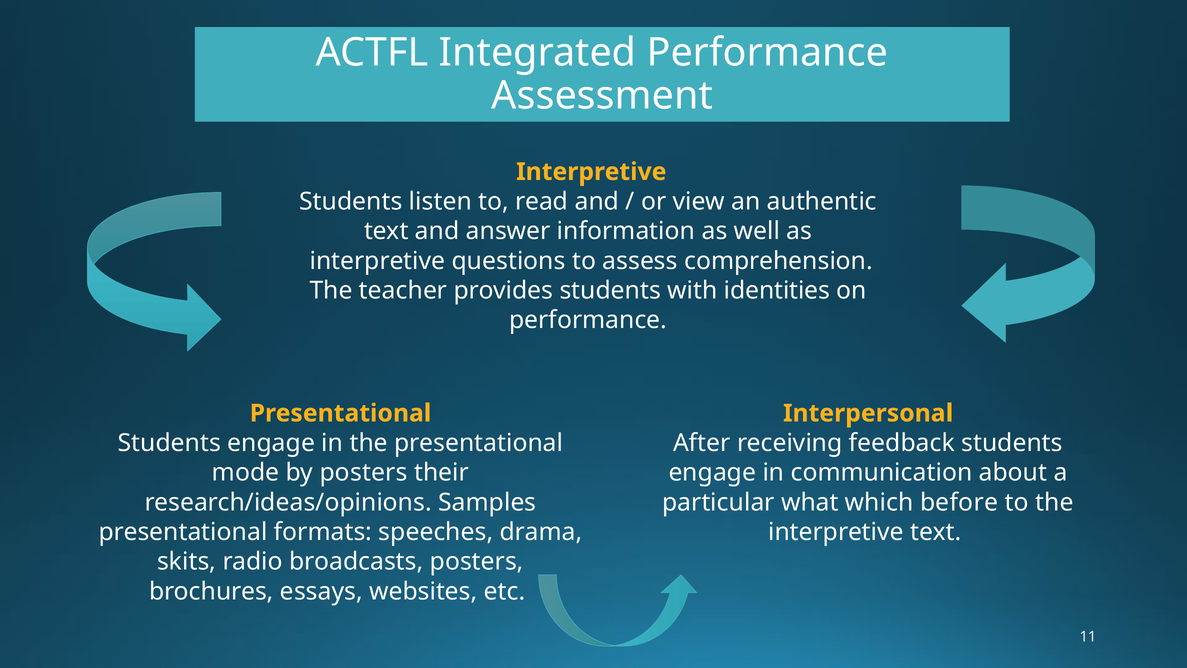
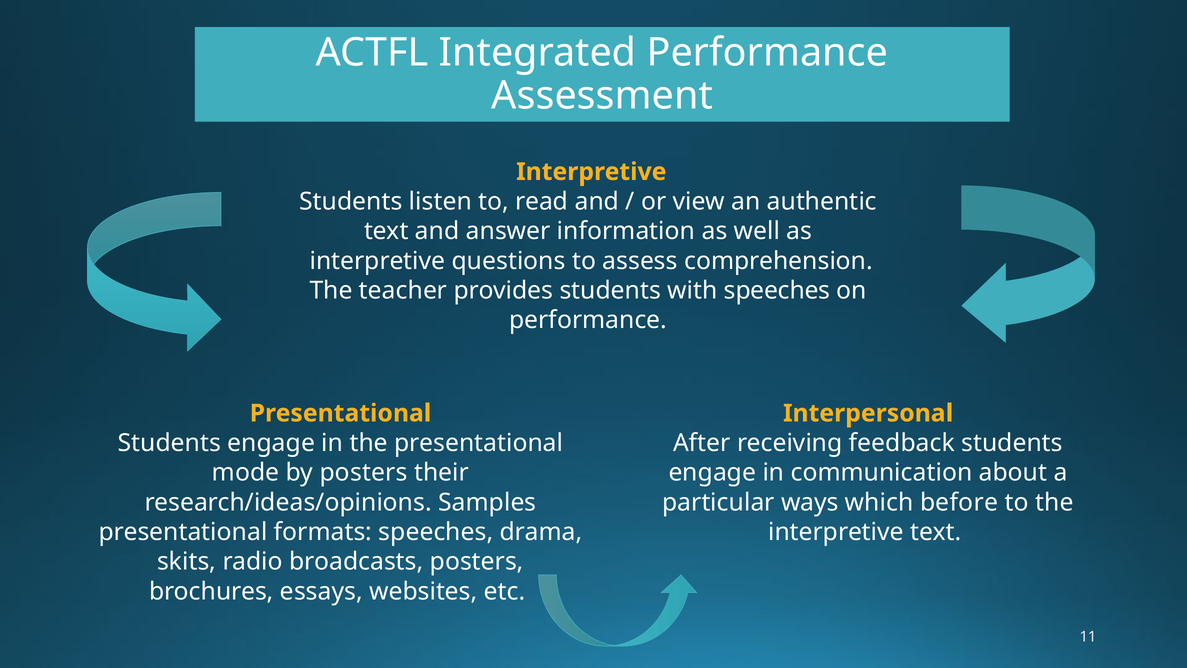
with identities: identities -> speeches
what: what -> ways
